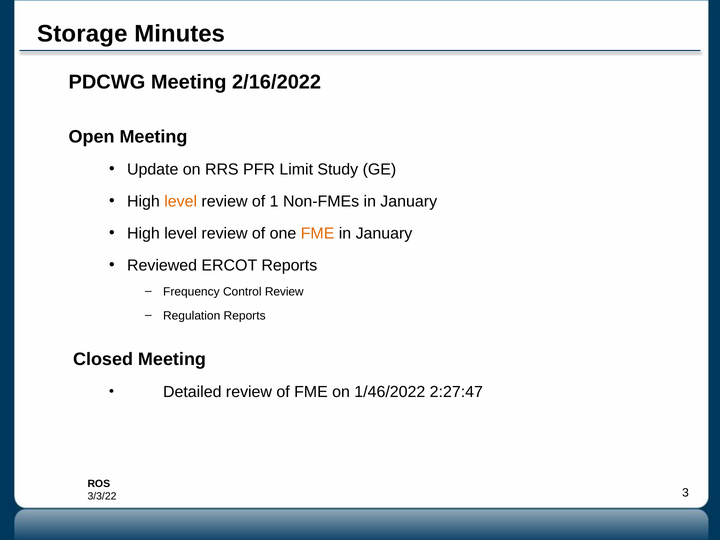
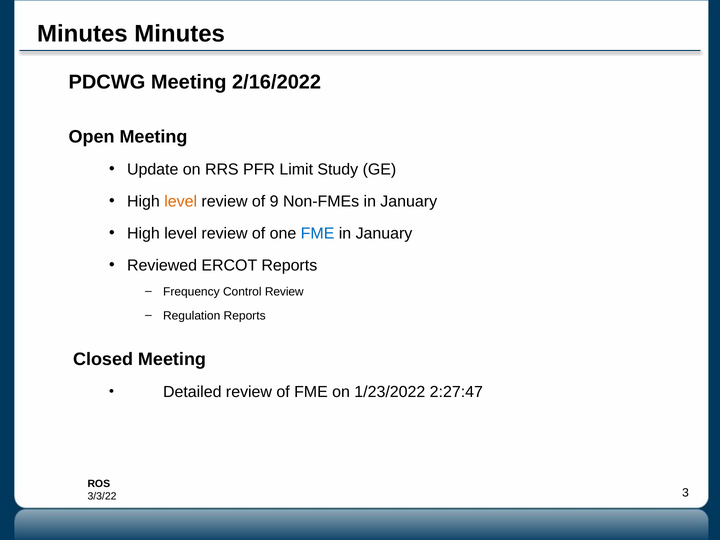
Storage at (82, 34): Storage -> Minutes
1: 1 -> 9
FME at (318, 233) colour: orange -> blue
1/46/2022: 1/46/2022 -> 1/23/2022
